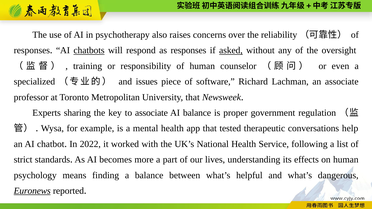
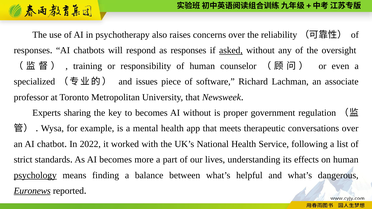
chatbots underline: present -> none
to associate: associate -> becomes
AI balance: balance -> without
tested: tested -> meets
conversations help: help -> over
psychology underline: none -> present
